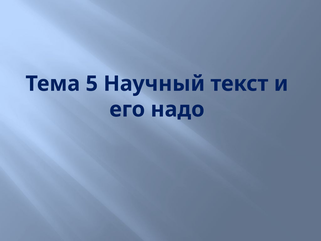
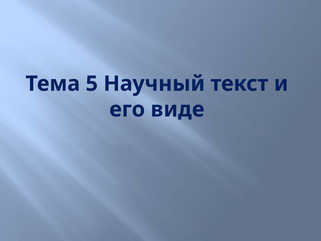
надо: надо -> виде
